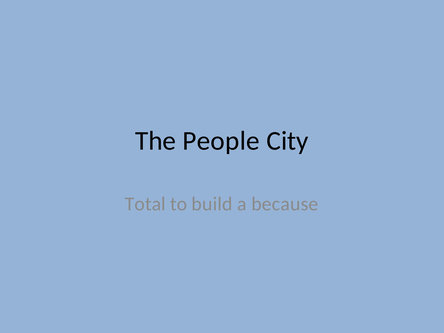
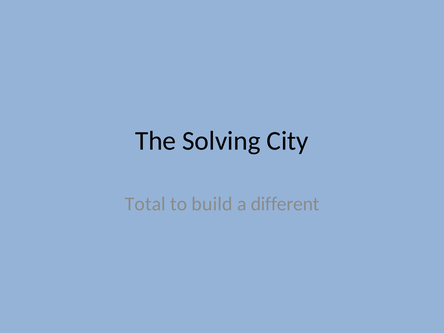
People: People -> Solving
because: because -> different
